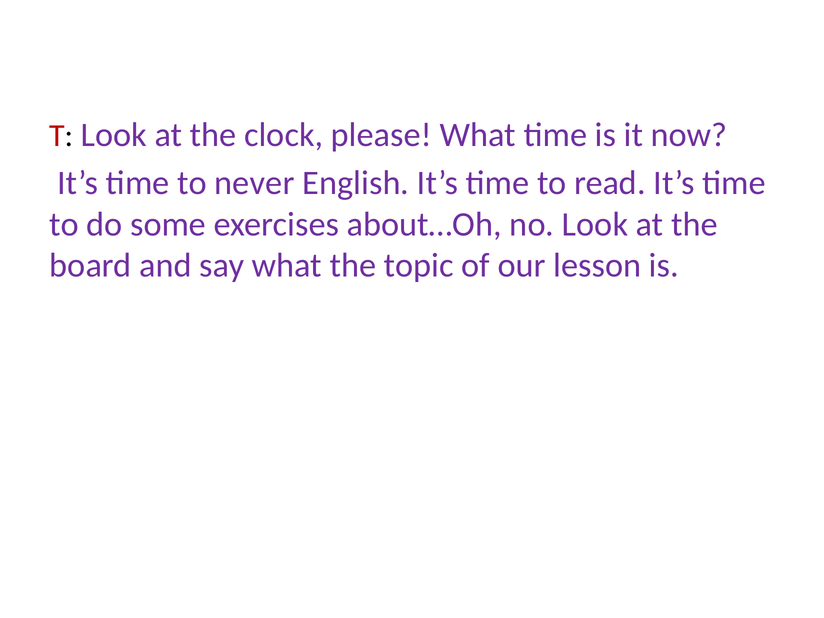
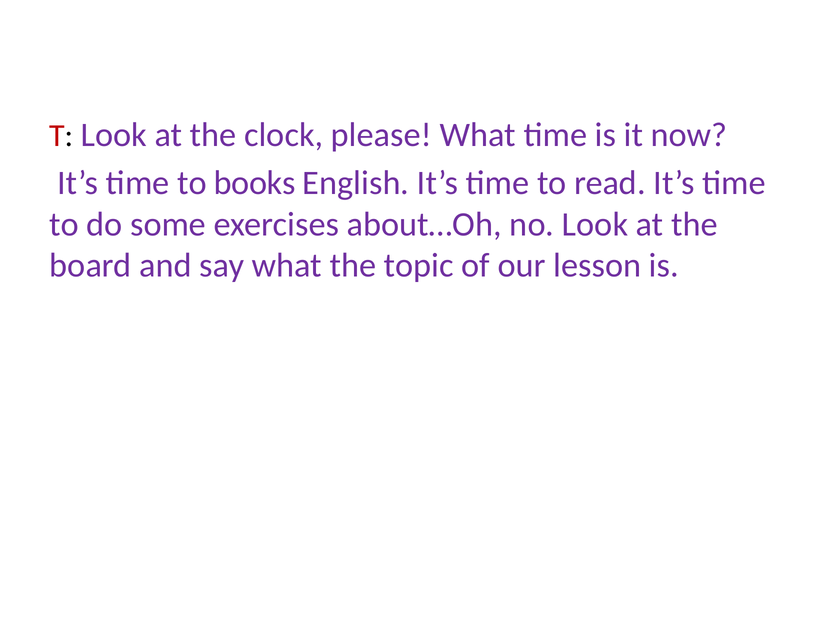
never: never -> books
